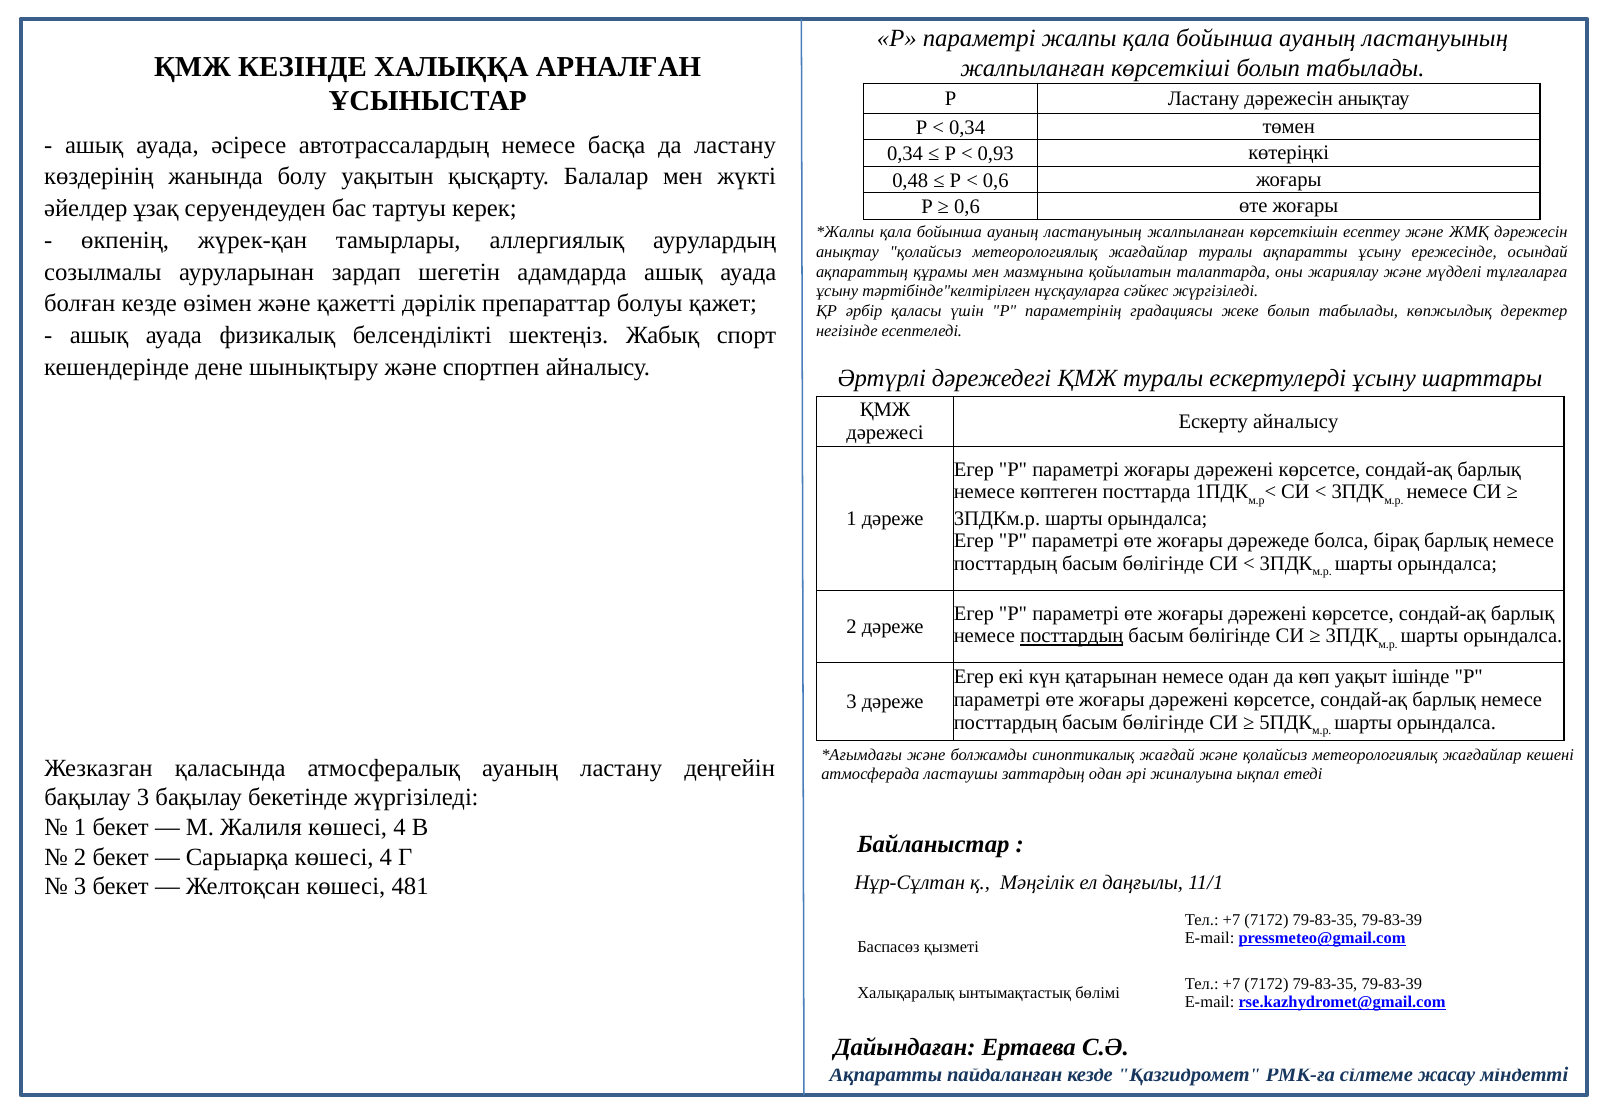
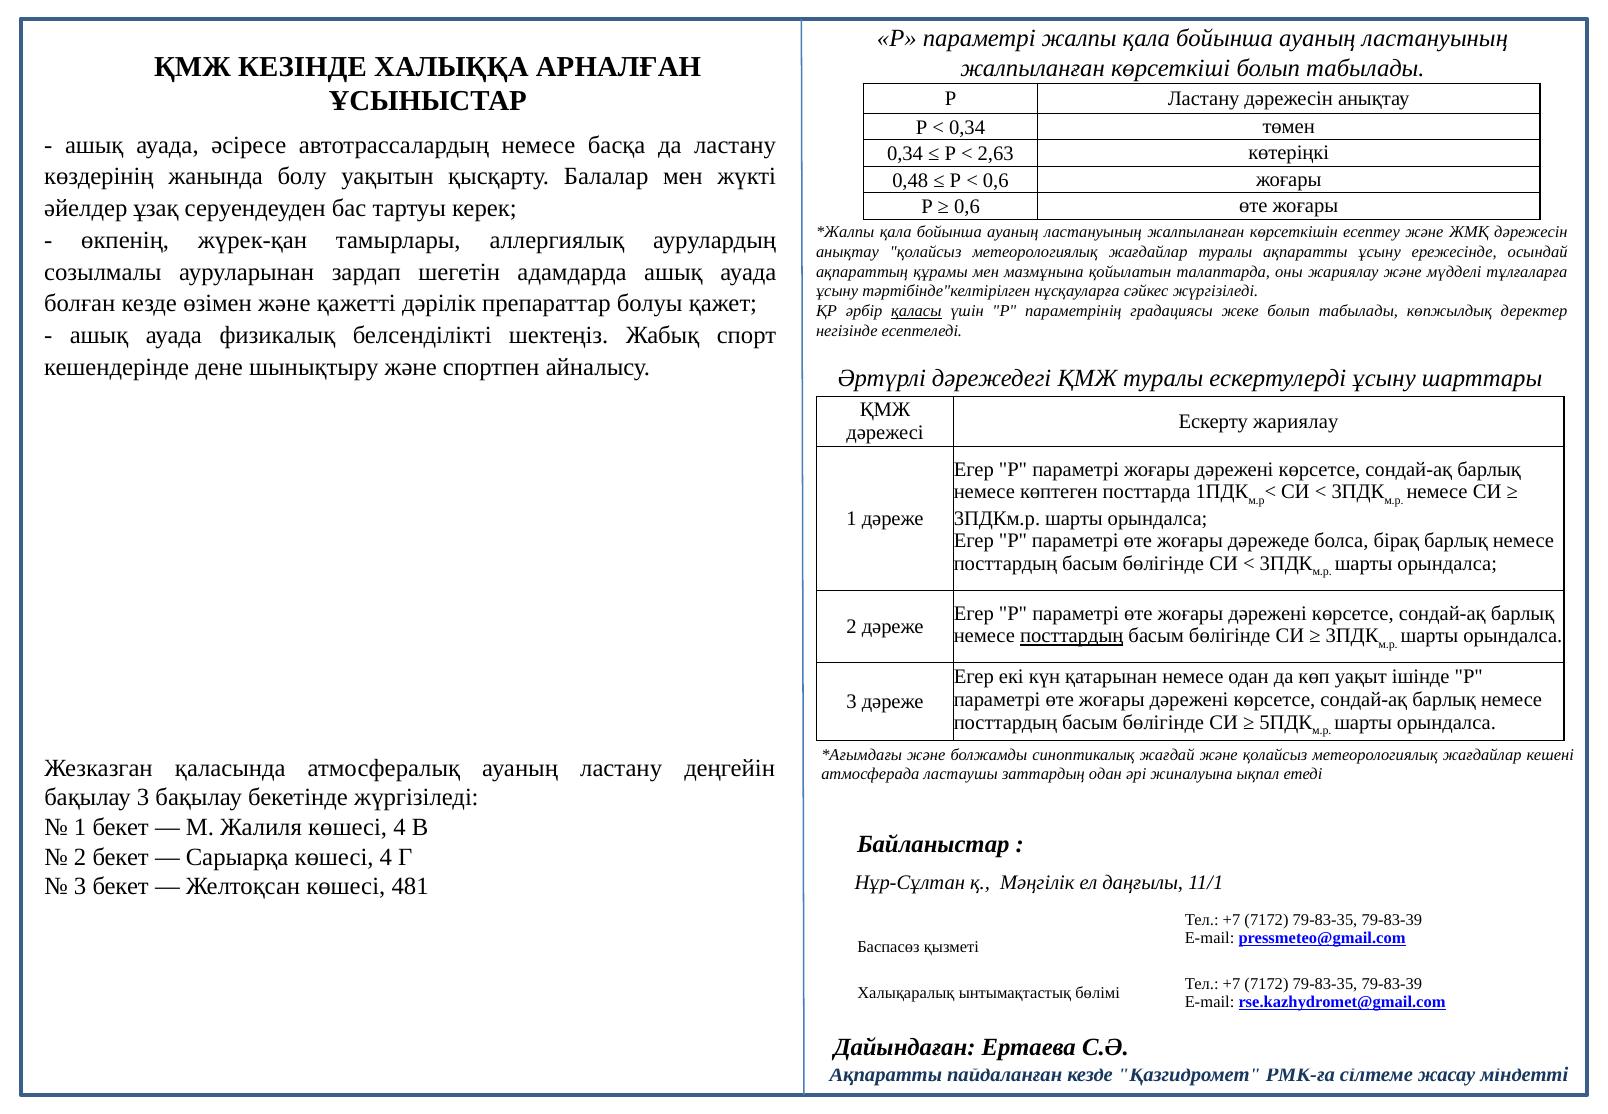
0,93: 0,93 -> 2,63
қаласы underline: none -> present
Ескерту айналысу: айналысу -> жариялау
